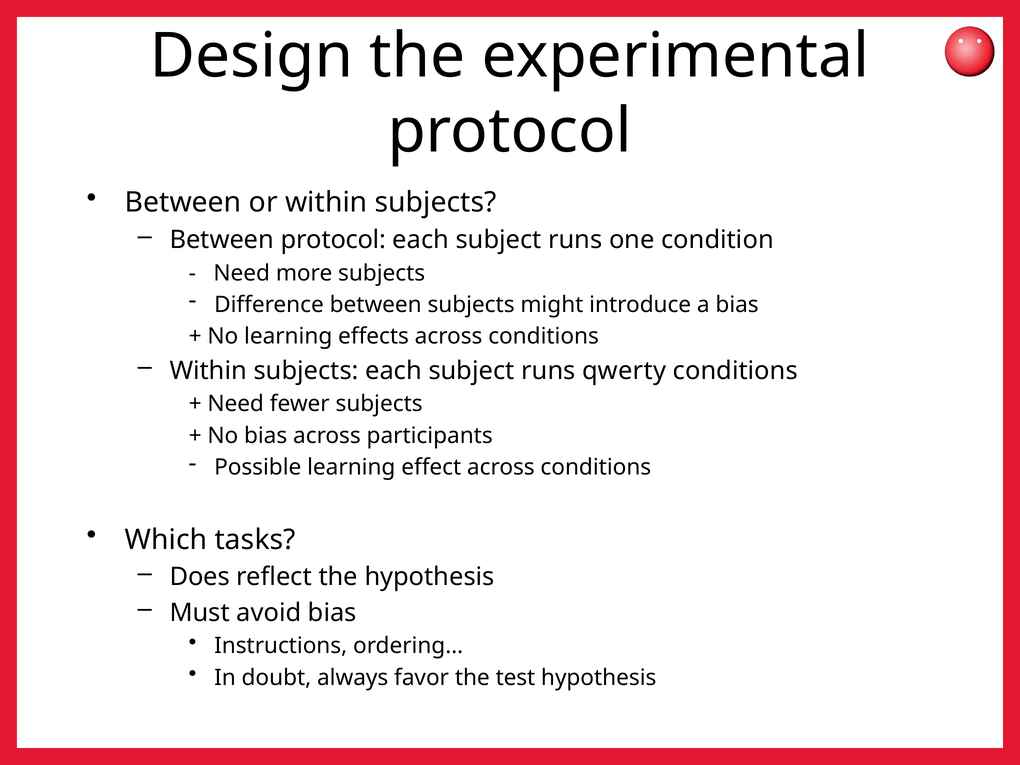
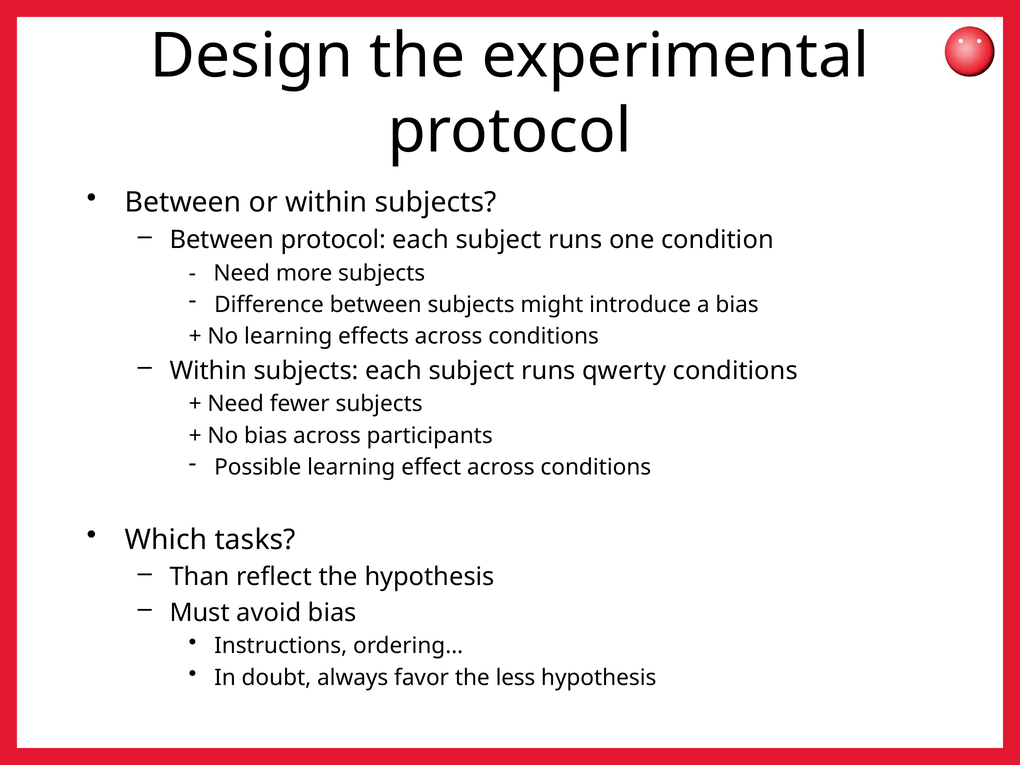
Does: Does -> Than
test: test -> less
